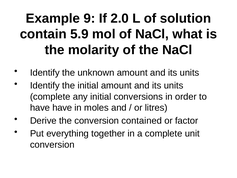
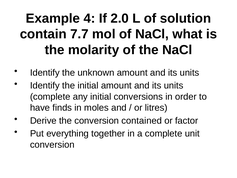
9: 9 -> 4
5.9: 5.9 -> 7.7
have have: have -> finds
